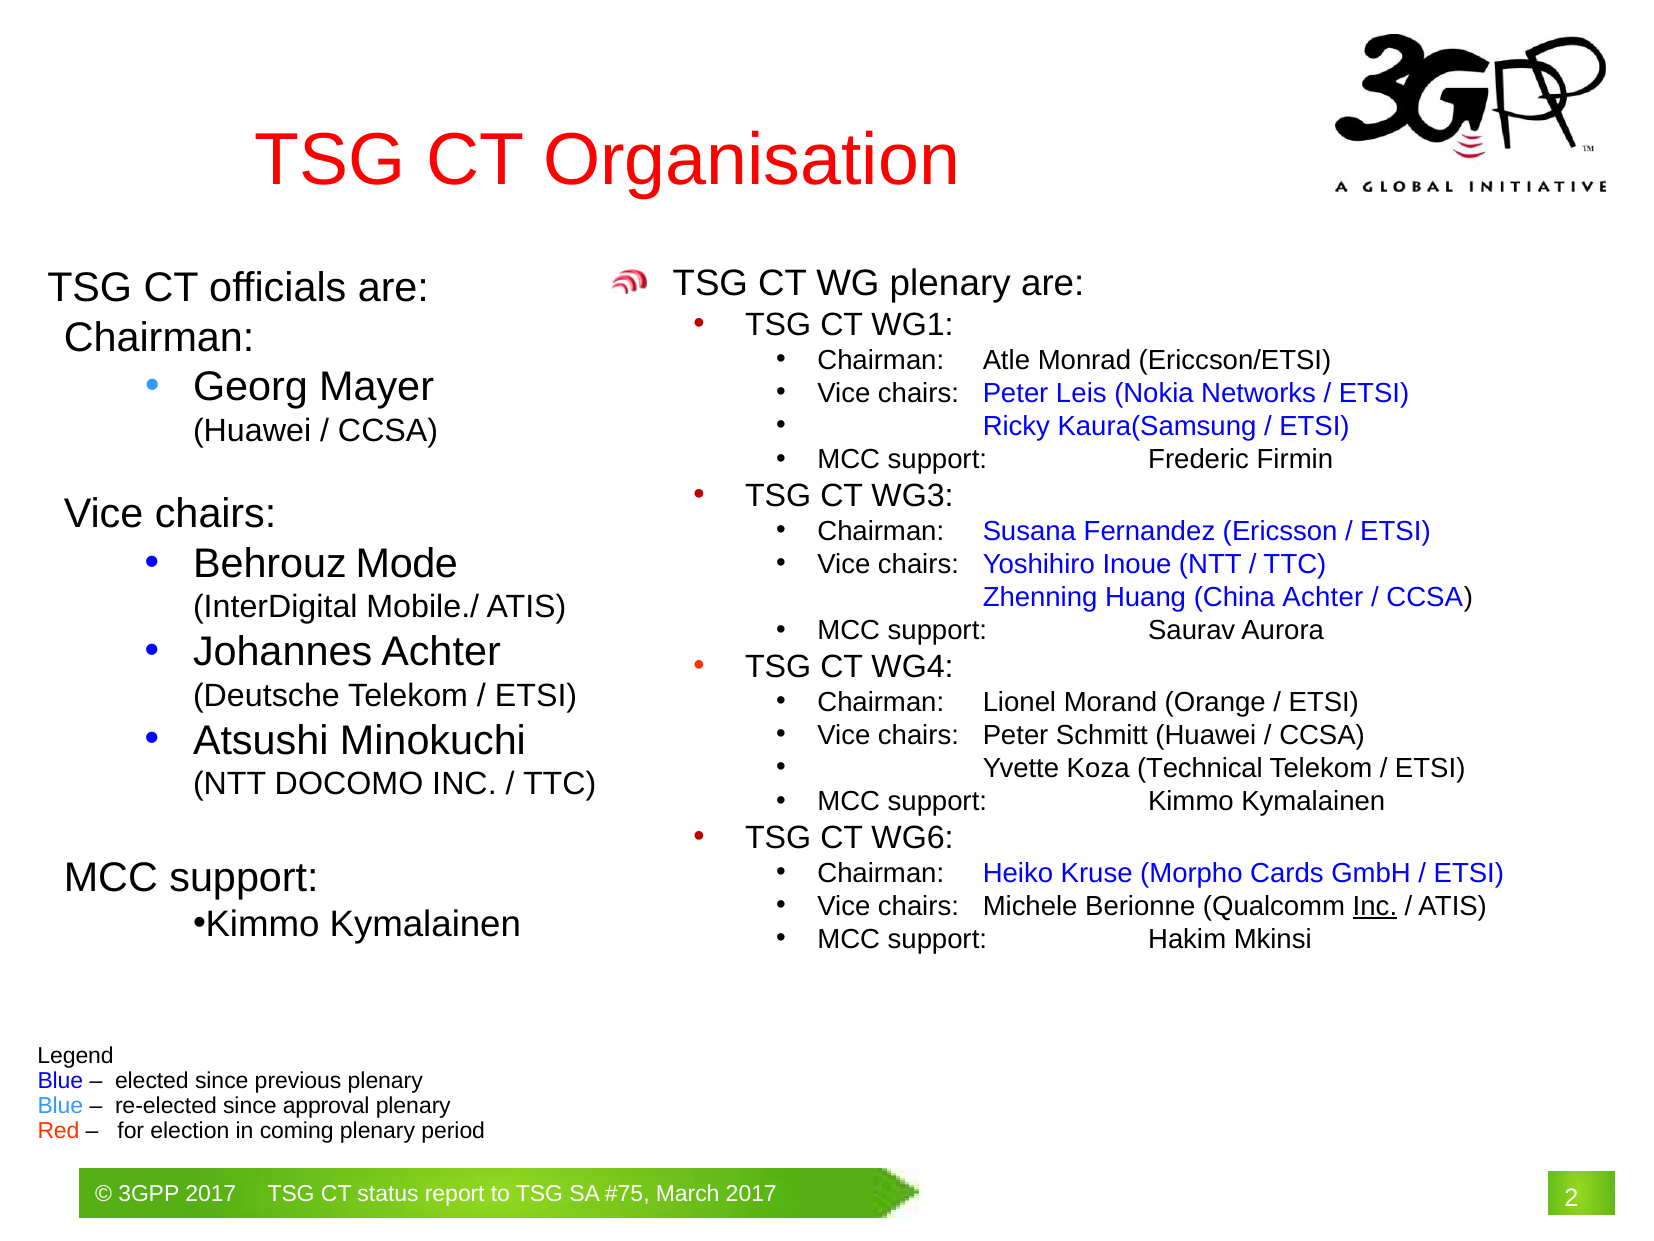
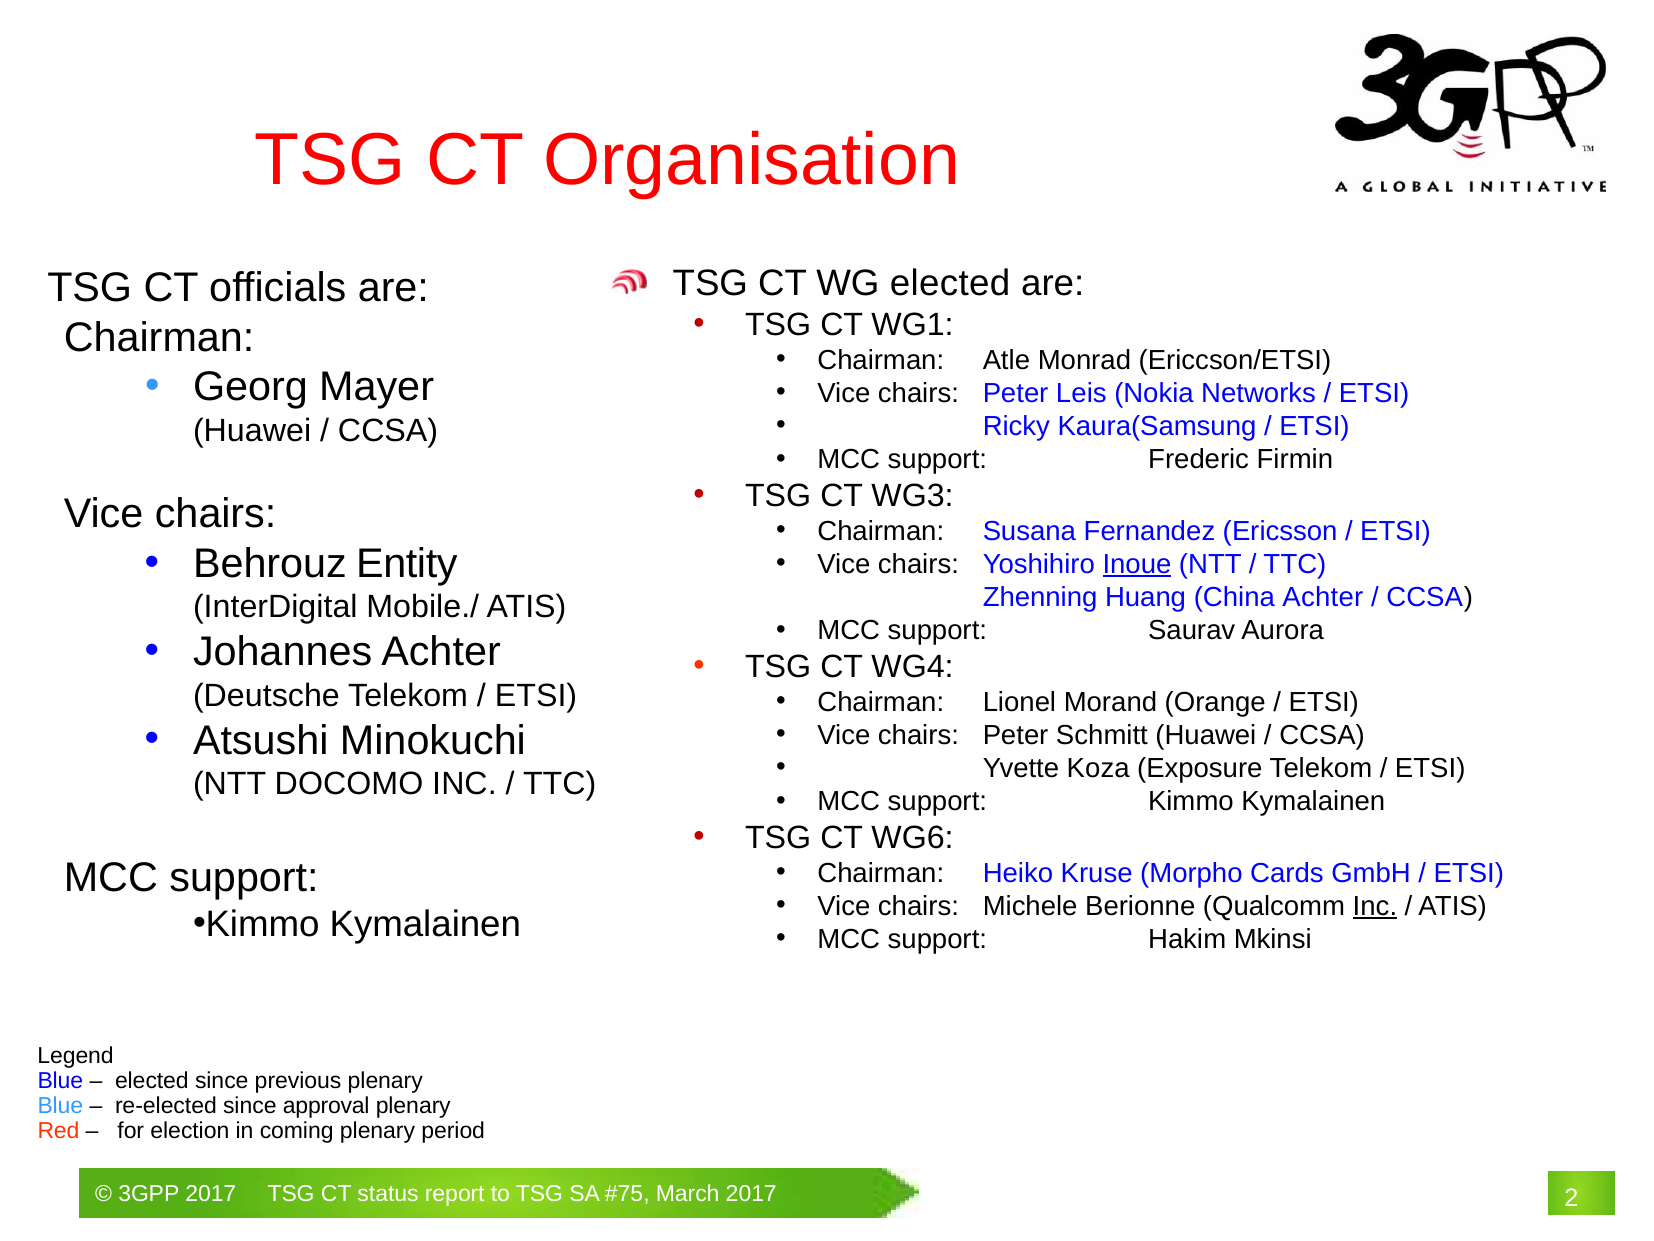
WG plenary: plenary -> elected
Mode: Mode -> Entity
Inoue underline: none -> present
Technical: Technical -> Exposure
